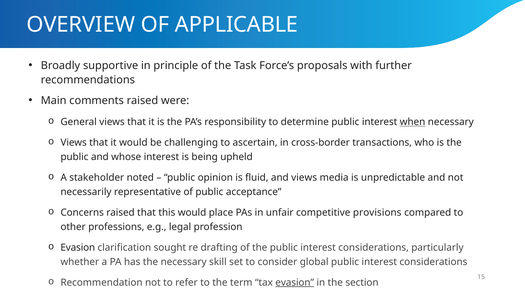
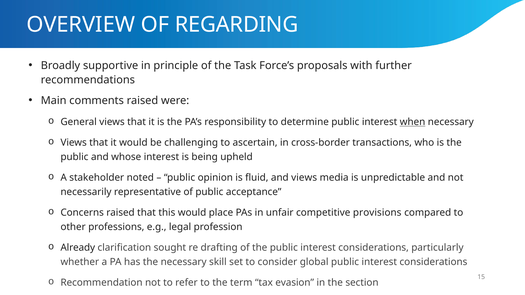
APPLICABLE: APPLICABLE -> REGARDING
Evasion at (78, 248): Evasion -> Already
evasion at (295, 283) underline: present -> none
